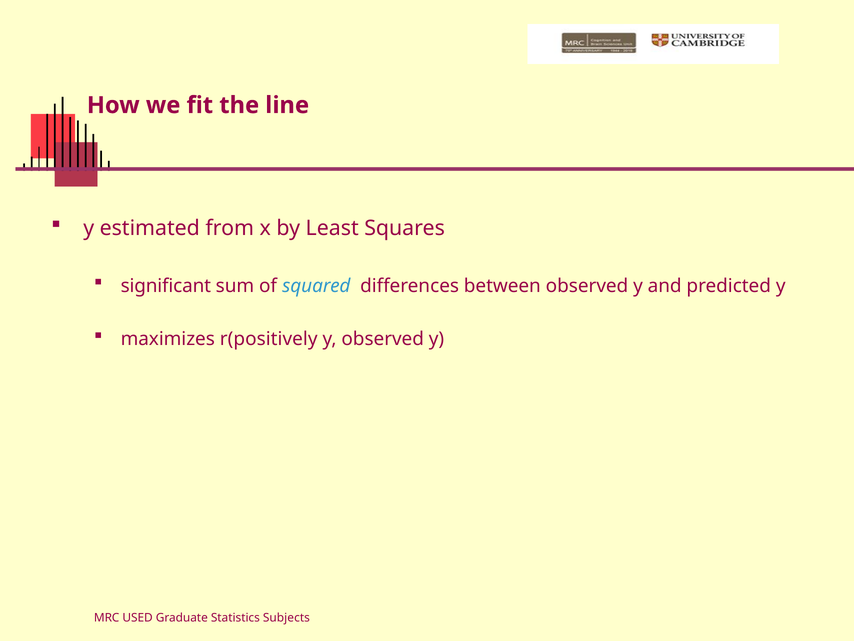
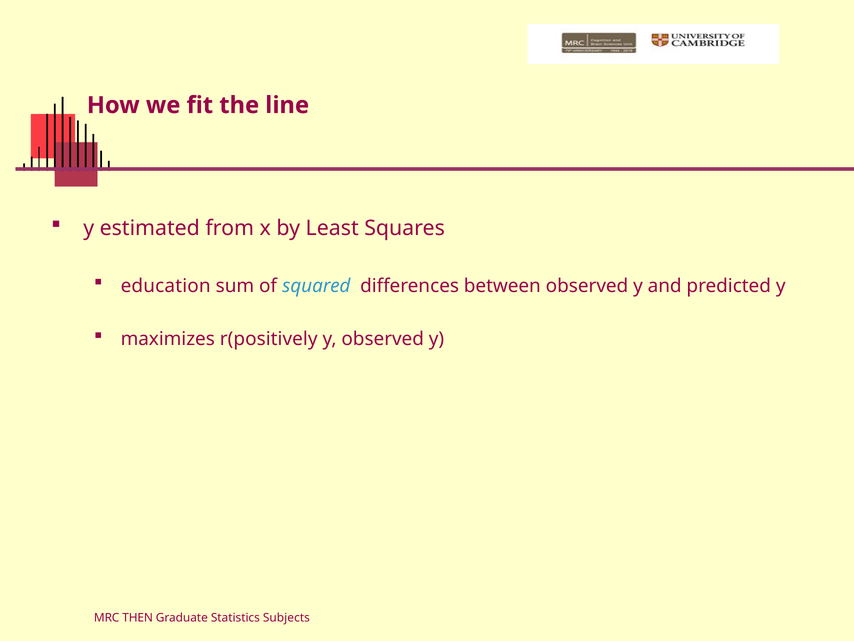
significant: significant -> education
USED: USED -> THEN
